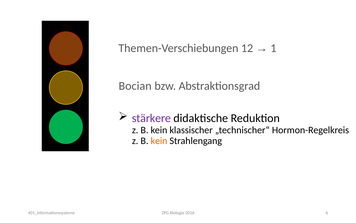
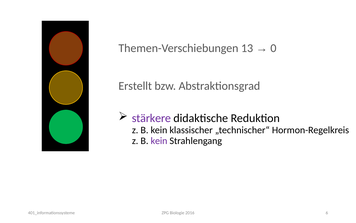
12: 12 -> 13
1: 1 -> 0
Bocian: Bocian -> Erstellt
kein at (159, 140) colour: orange -> purple
